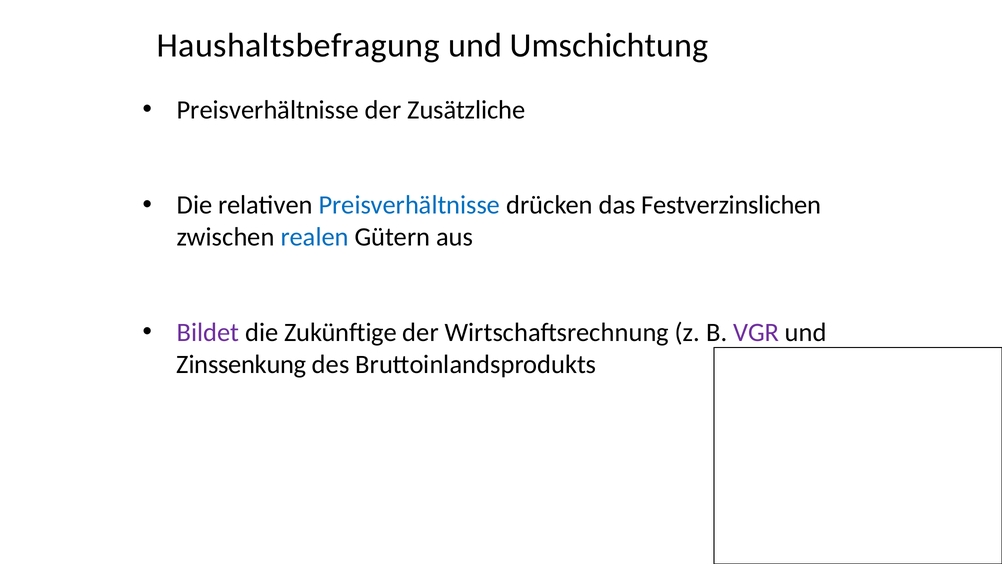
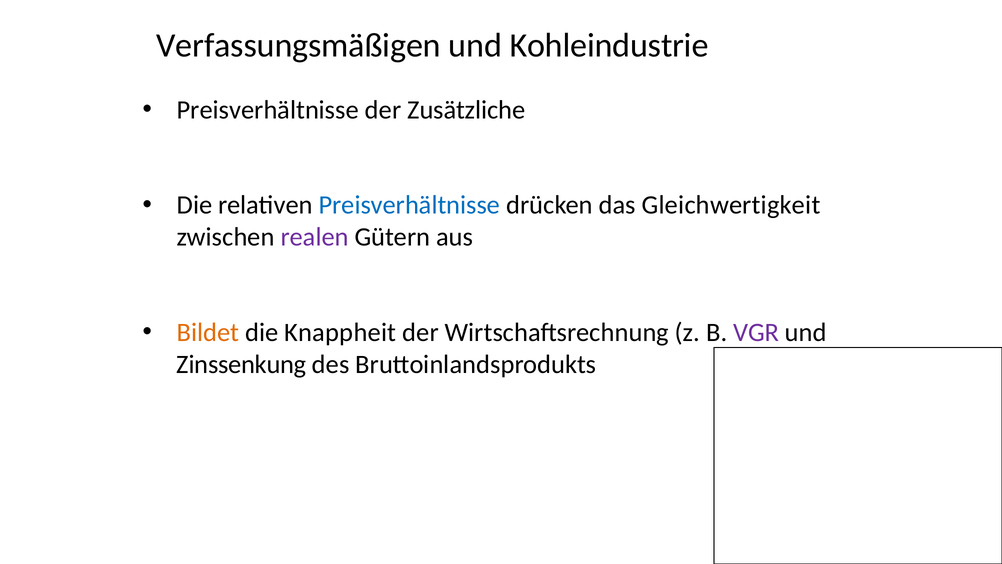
Haushaltsbefragung: Haushaltsbefragung -> Verfassungsmäßigen
Umschichtung: Umschichtung -> Kohleindustrie
Festverzinslichen: Festverzinslichen -> Gleichwertigkeit
realen colour: blue -> purple
Bildet colour: purple -> orange
Zukünftige: Zukünftige -> Knappheit
